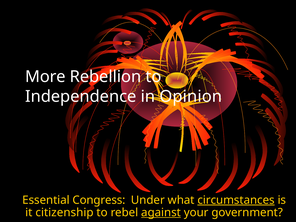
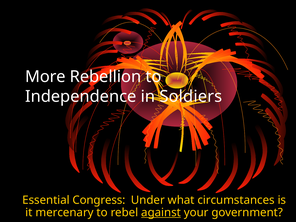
Opinion: Opinion -> Soldiers
circumstances underline: present -> none
citizenship: citizenship -> mercenary
